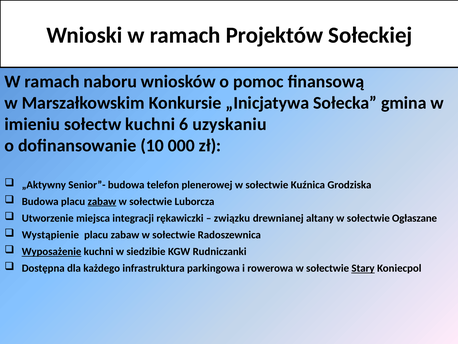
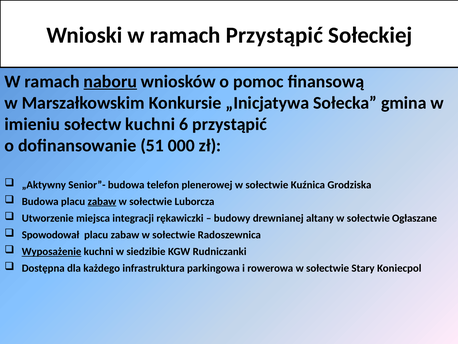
ramach Projektów: Projektów -> Przystąpić
naboru underline: none -> present
6 uzyskaniu: uzyskaniu -> przystąpić
10: 10 -> 51
związku: związku -> budowy
Wystąpienie: Wystąpienie -> Spowodował
Stary underline: present -> none
